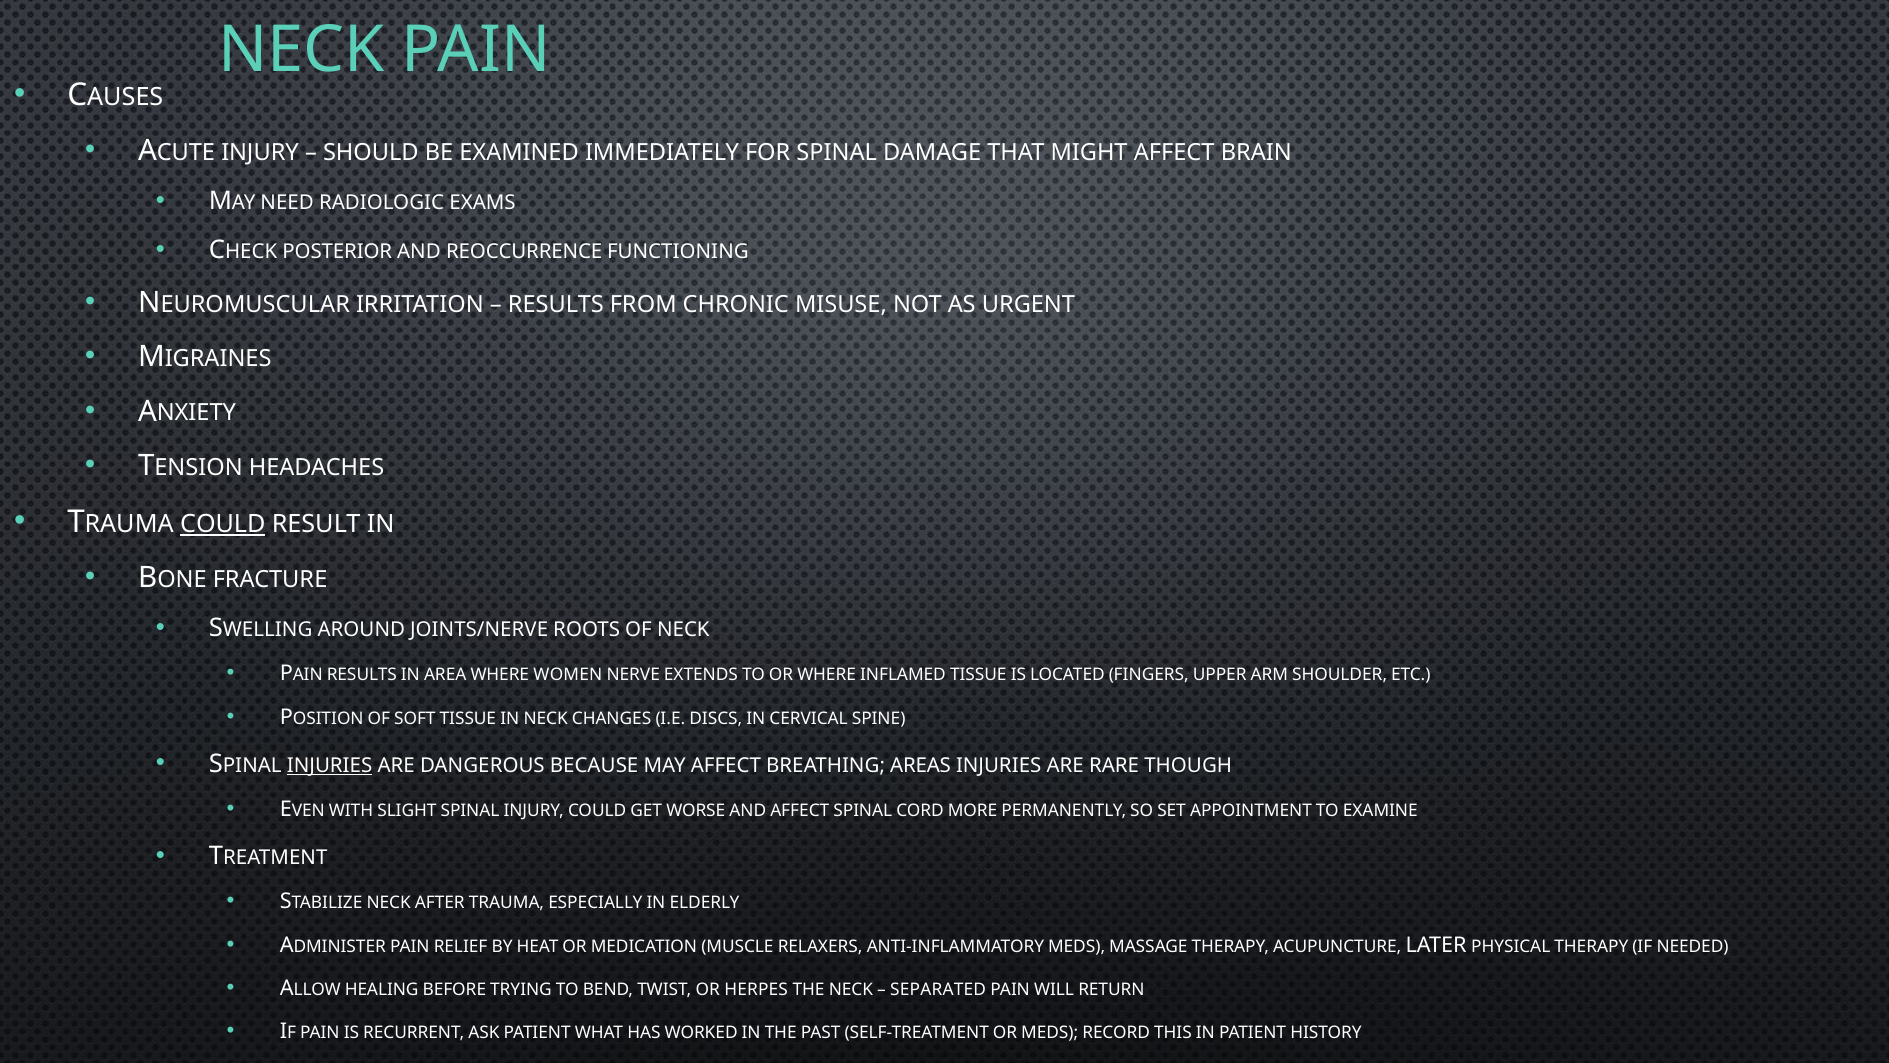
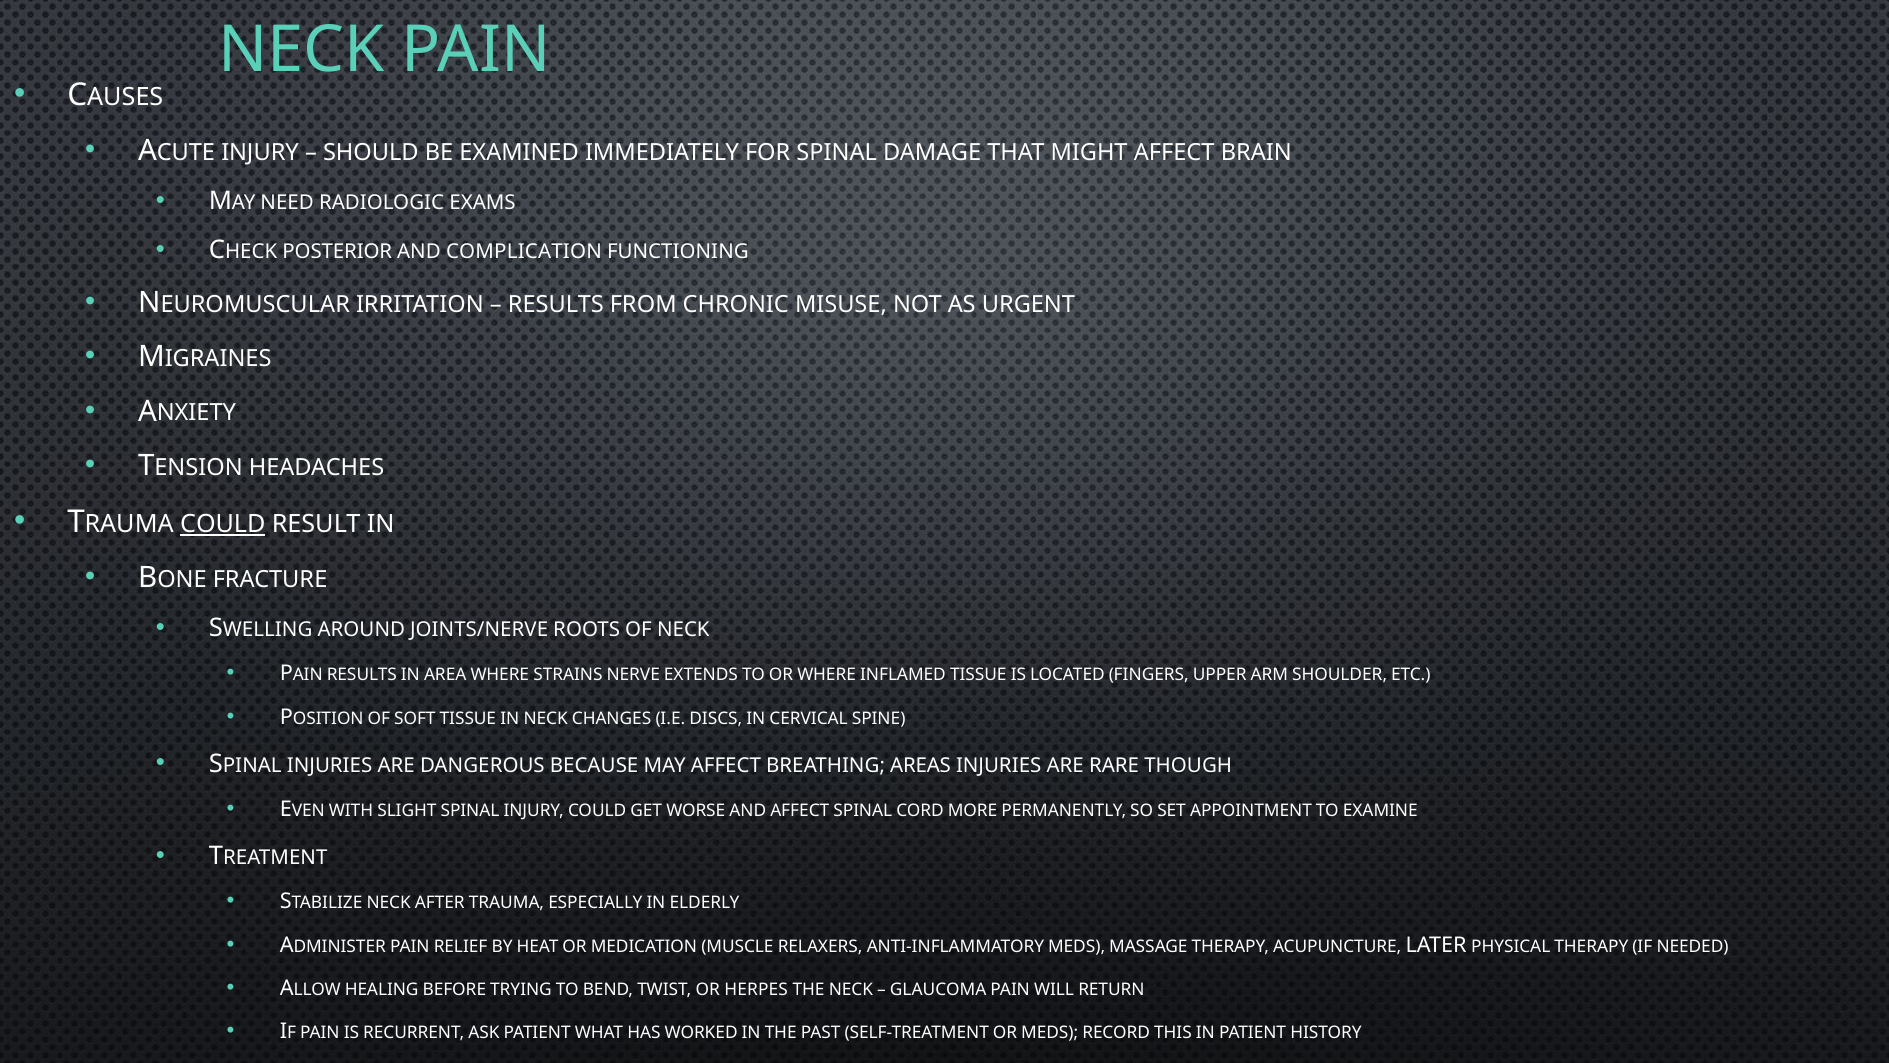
REOCCURRENCE: REOCCURRENCE -> COMPLICATION
WOMEN: WOMEN -> STRAINS
INJURIES at (330, 765) underline: present -> none
SEPARATED: SEPARATED -> GLAUCOMA
